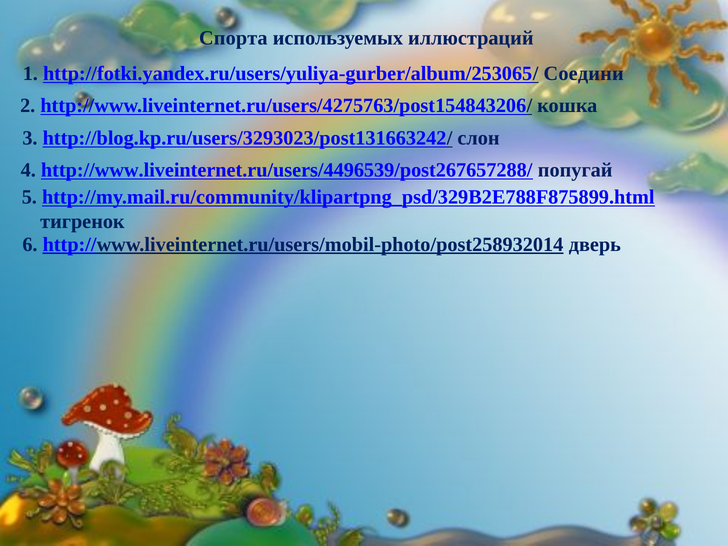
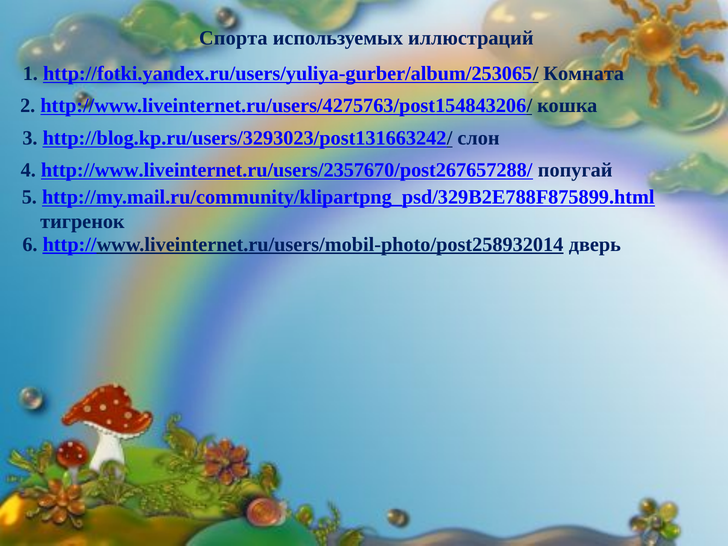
Соедини: Соедини -> Комната
http://www.liveinternet.ru/users/4496539/post267657288/: http://www.liveinternet.ru/users/4496539/post267657288/ -> http://www.liveinternet.ru/users/2357670/post267657288/
